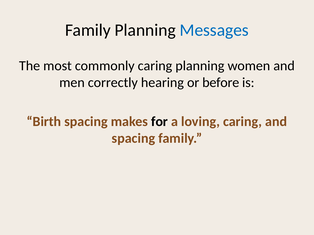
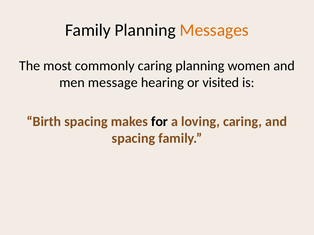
Messages colour: blue -> orange
correctly: correctly -> message
before: before -> visited
